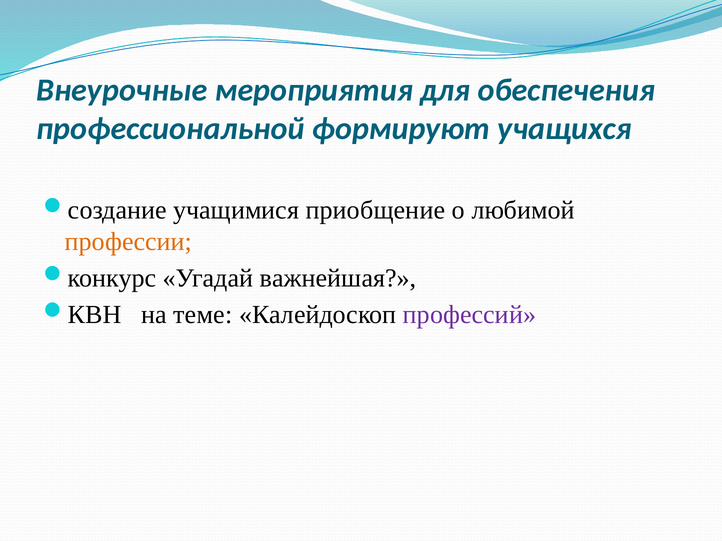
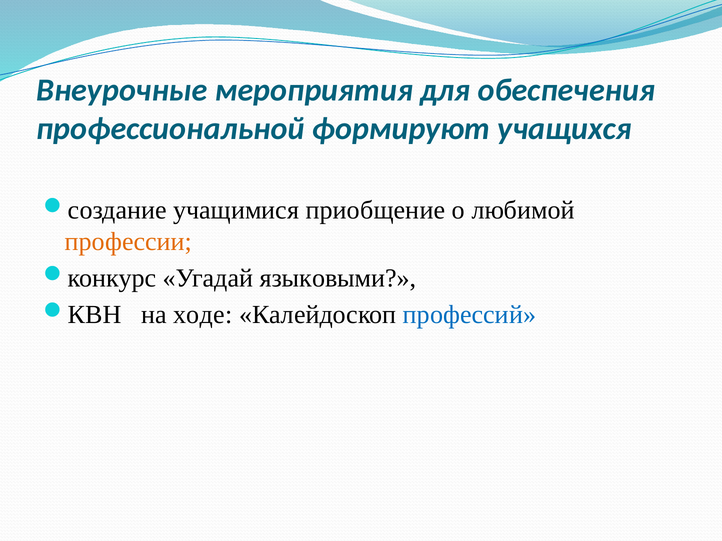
важнейшая: важнейшая -> языковыми
теме: теме -> ходе
профессий colour: purple -> blue
